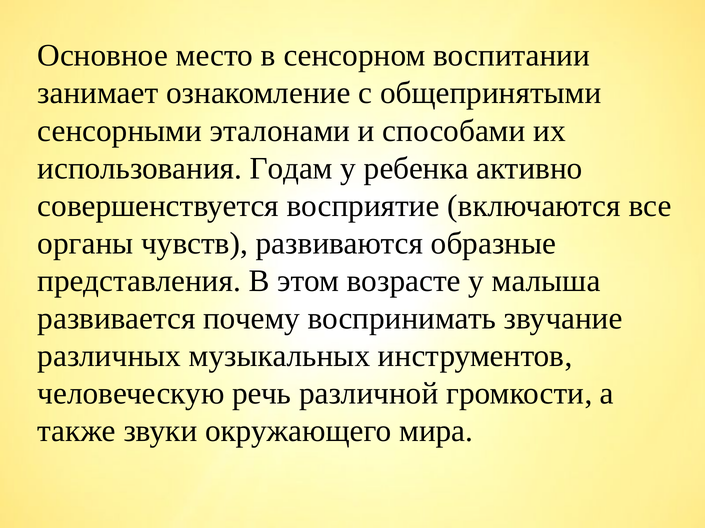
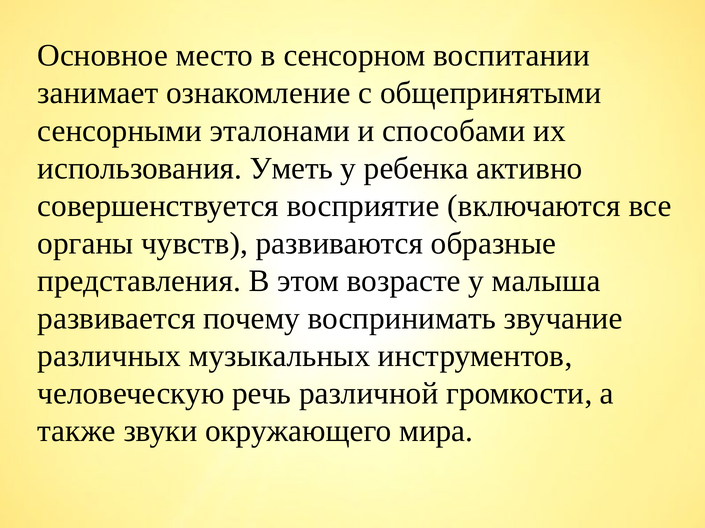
Годам: Годам -> Уметь
